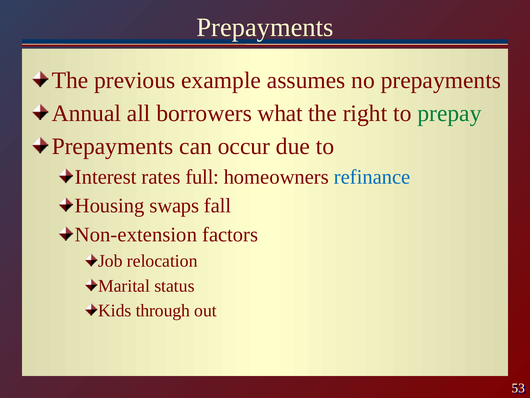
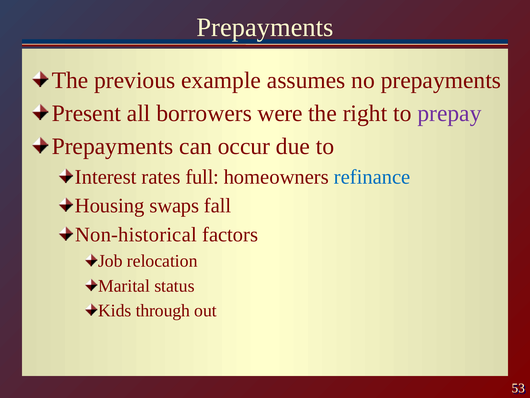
Annual: Annual -> Present
what: what -> were
prepay colour: green -> purple
Non-extension: Non-extension -> Non-historical
